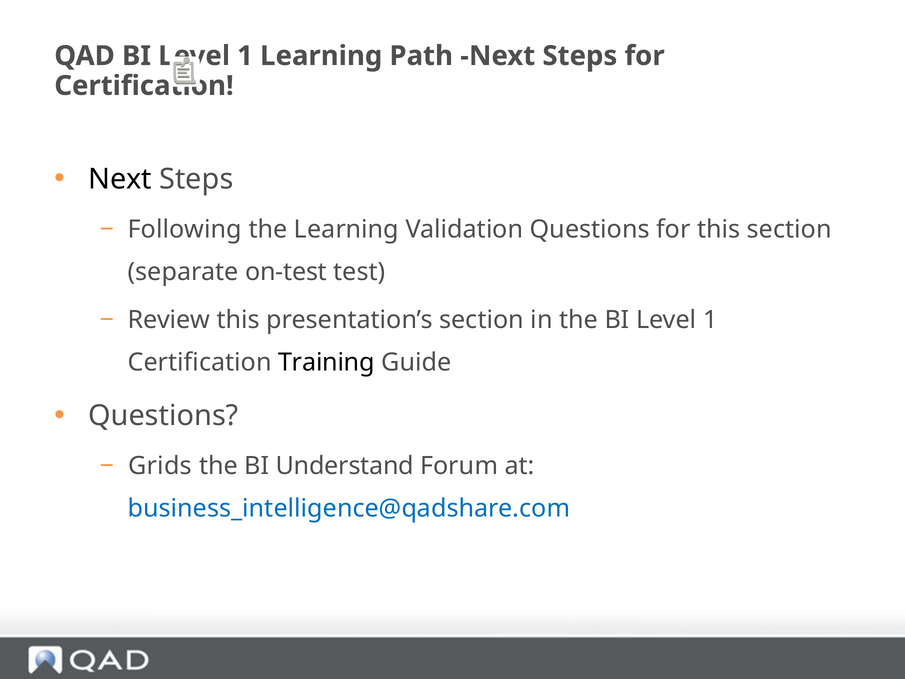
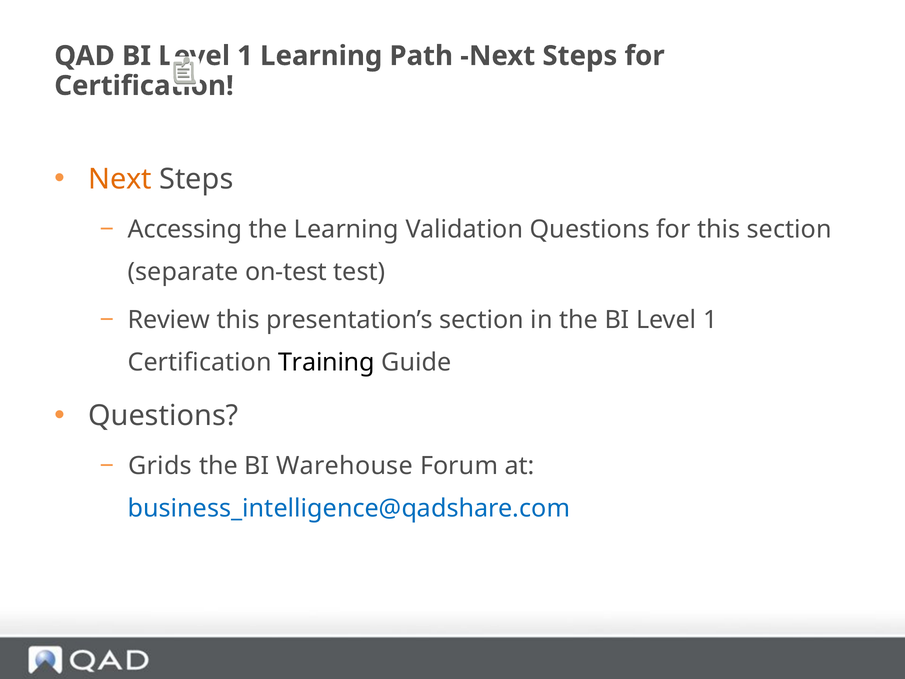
Next at (120, 179) colour: black -> orange
Following: Following -> Accessing
Understand: Understand -> Warehouse
